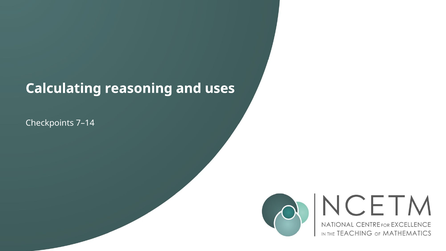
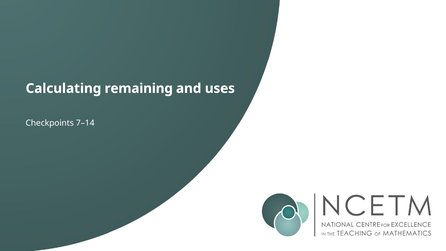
reasoning: reasoning -> remaining
